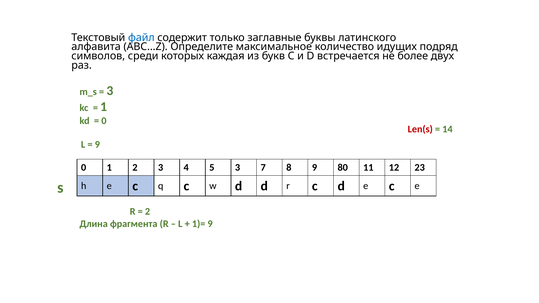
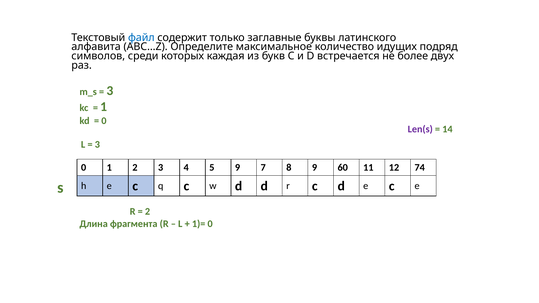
Len(s colour: red -> purple
9 at (97, 145): 9 -> 3
5 3: 3 -> 9
80: 80 -> 60
23: 23 -> 74
1)= 9: 9 -> 0
